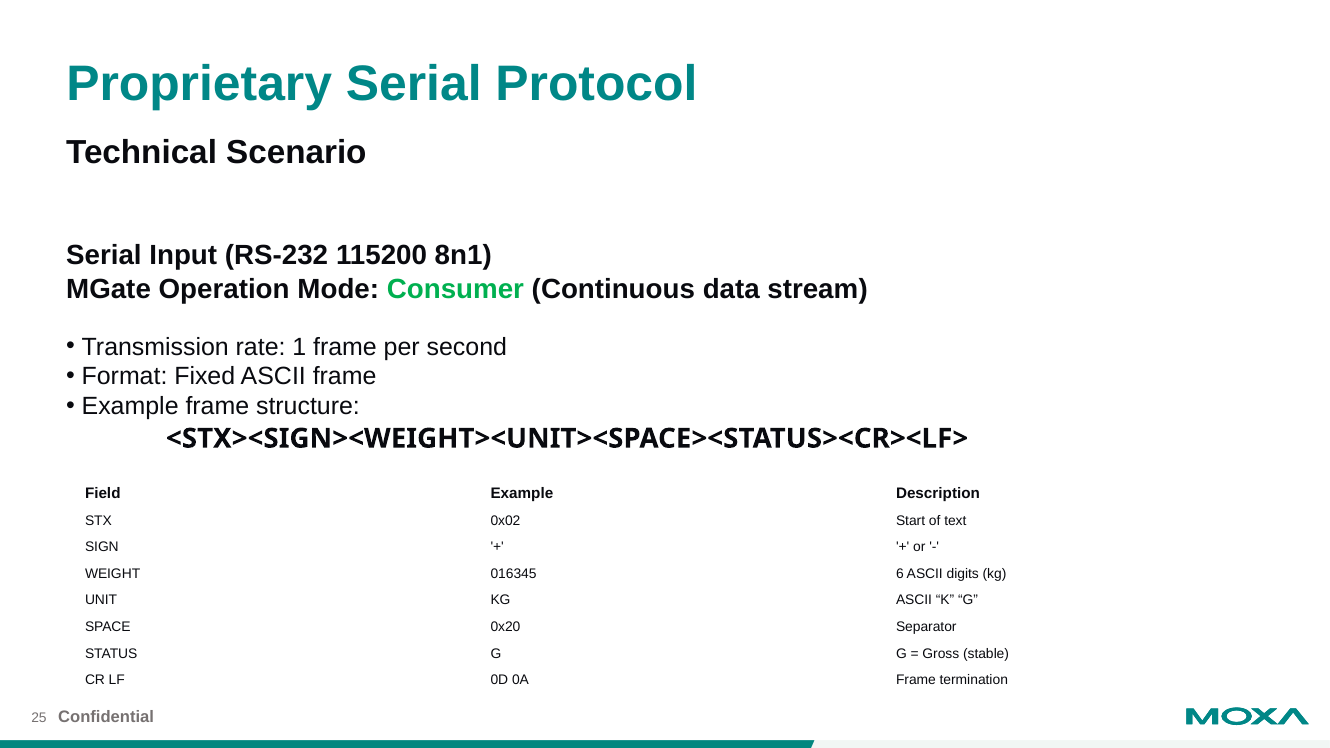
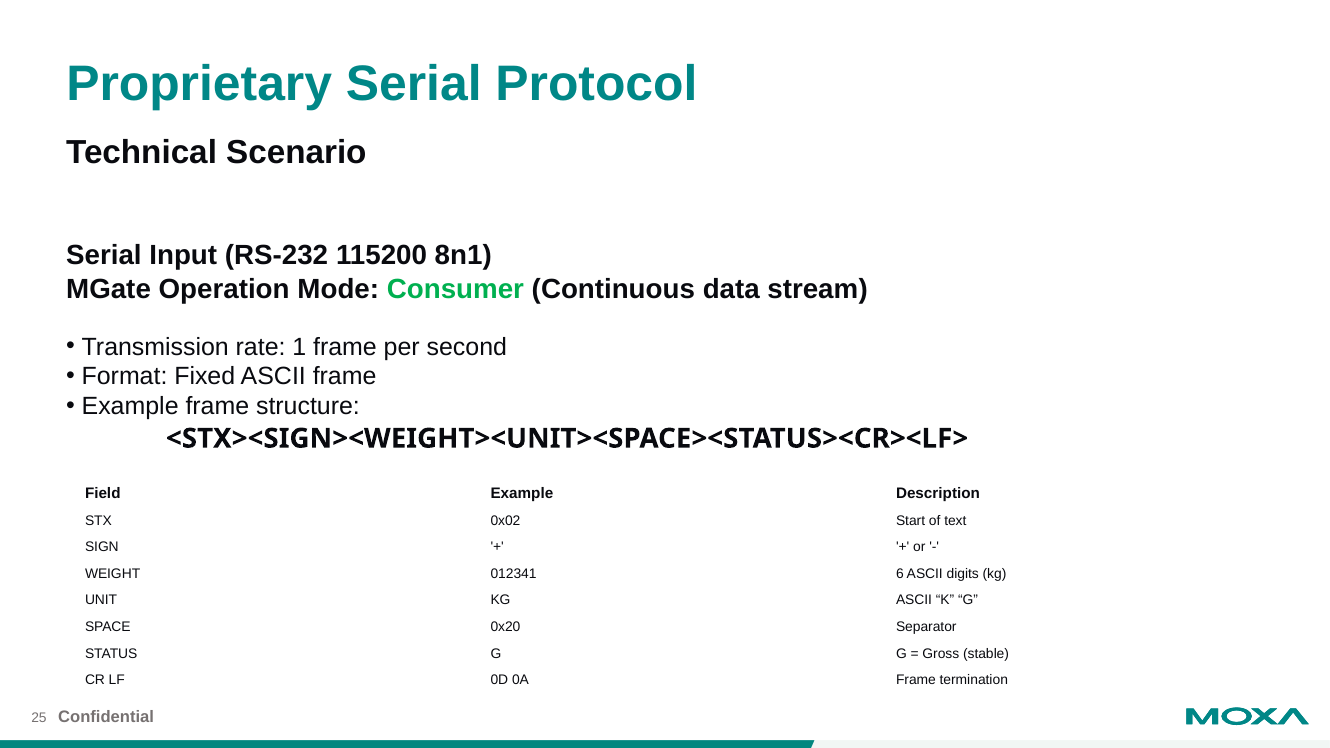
016345: 016345 -> 012341
